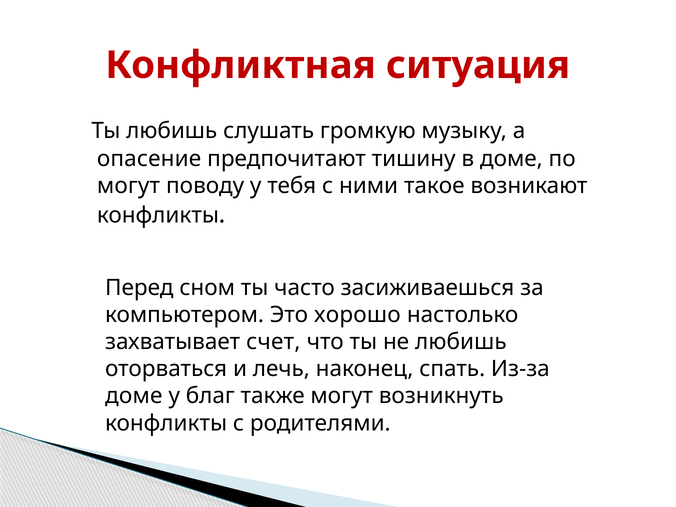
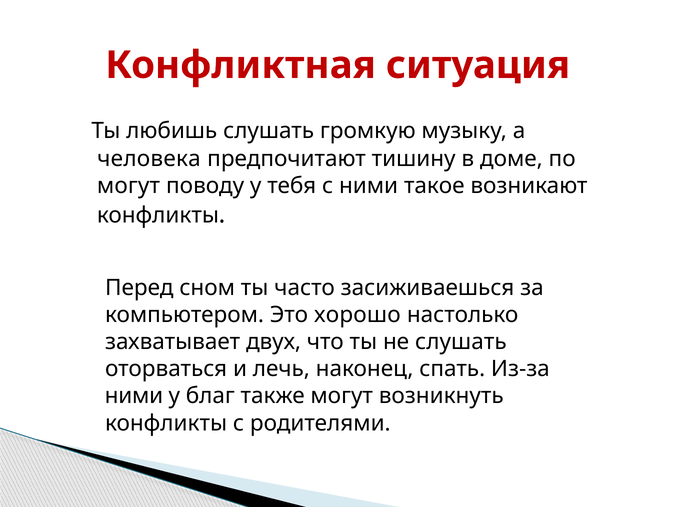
опасение: опасение -> человека
счет: счет -> двух
не любишь: любишь -> слушать
доме at (134, 396): доме -> ними
